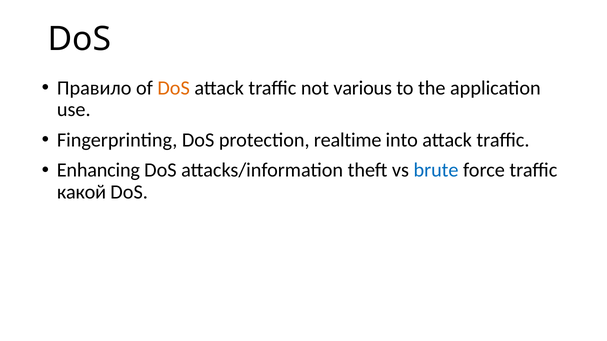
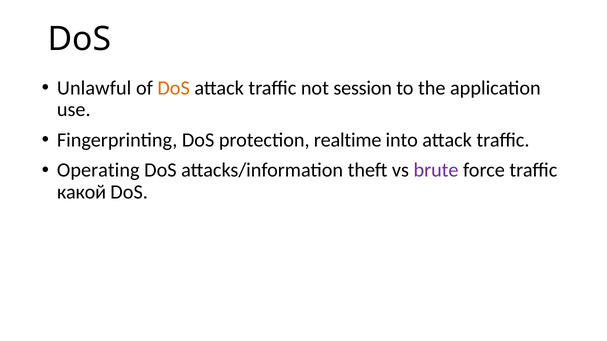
Правило: Правило -> Unlawful
various: various -> session
Enhancing: Enhancing -> Operating
brute colour: blue -> purple
